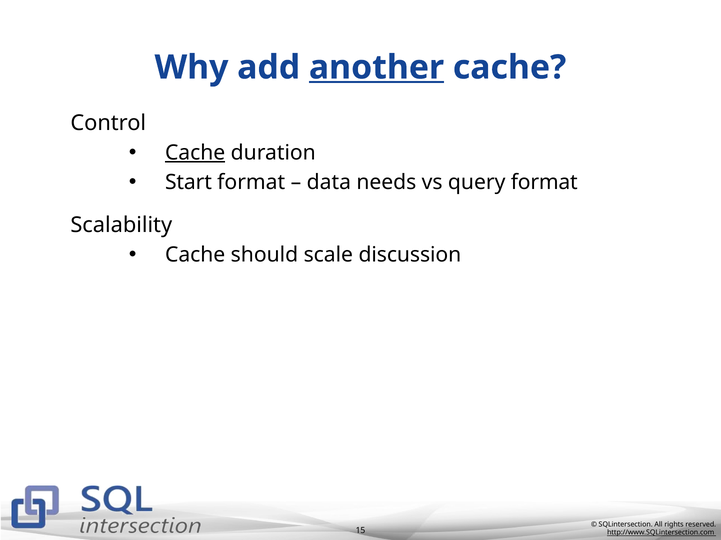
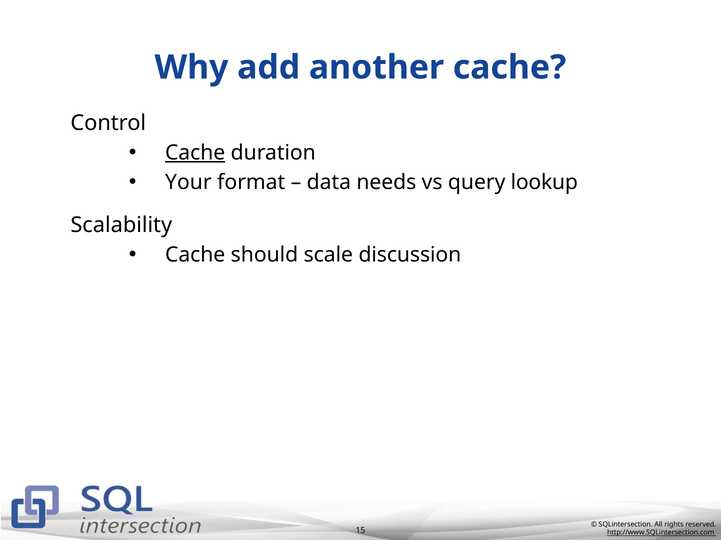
another underline: present -> none
Start: Start -> Your
query format: format -> lookup
